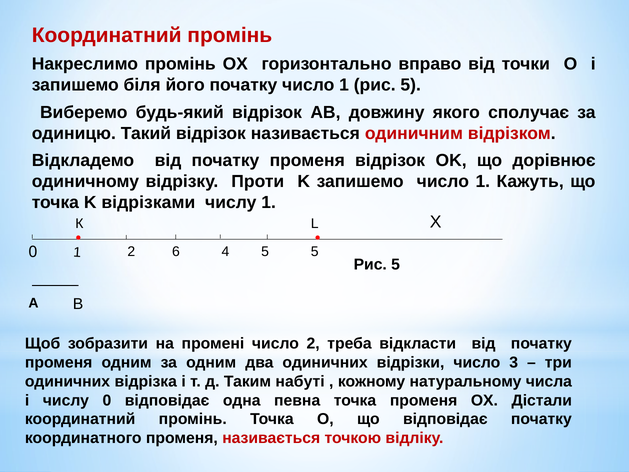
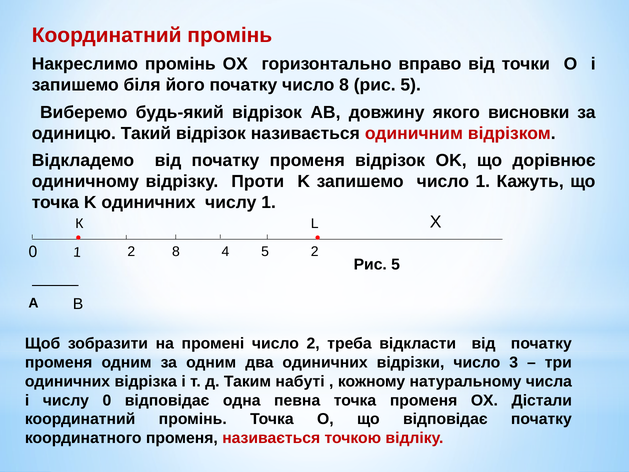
початку число 1: 1 -> 8
сполучає: сполучає -> висновки
K відрізками: відрізками -> одиничних
2 6: 6 -> 8
5 5: 5 -> 2
